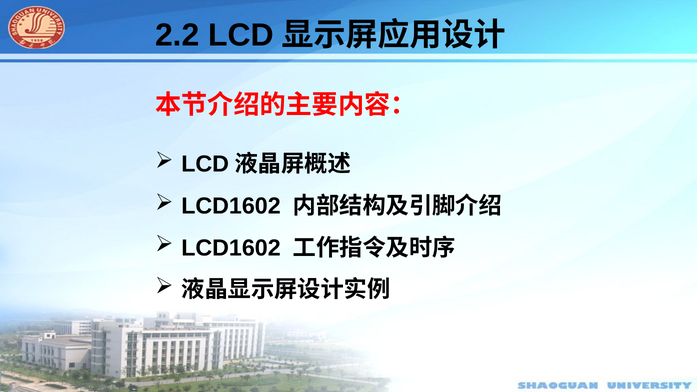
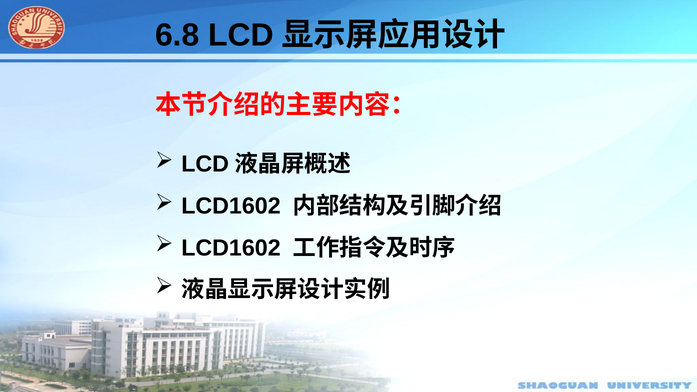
2.2: 2.2 -> 6.8
